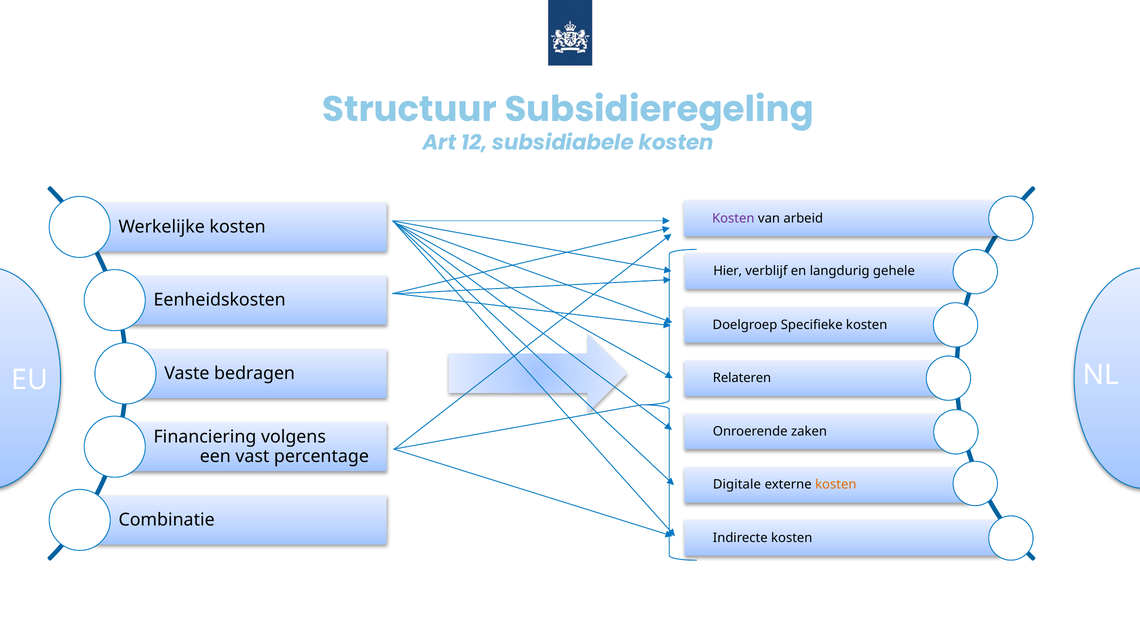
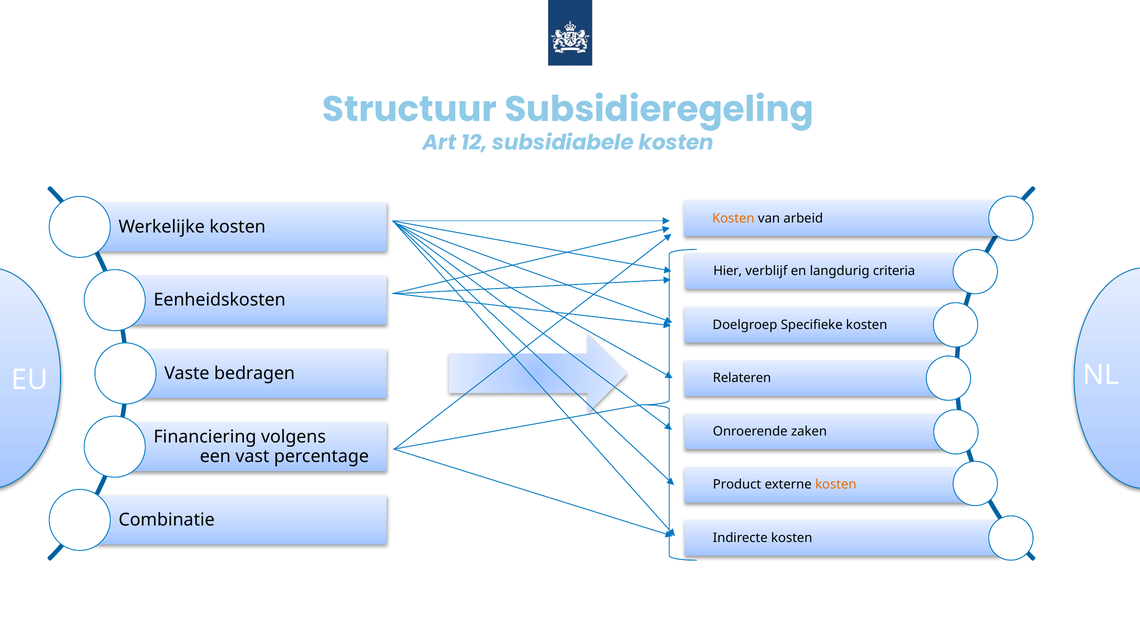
Kosten at (733, 218) colour: purple -> orange
gehele: gehele -> criteria
Digitale: Digitale -> Product
